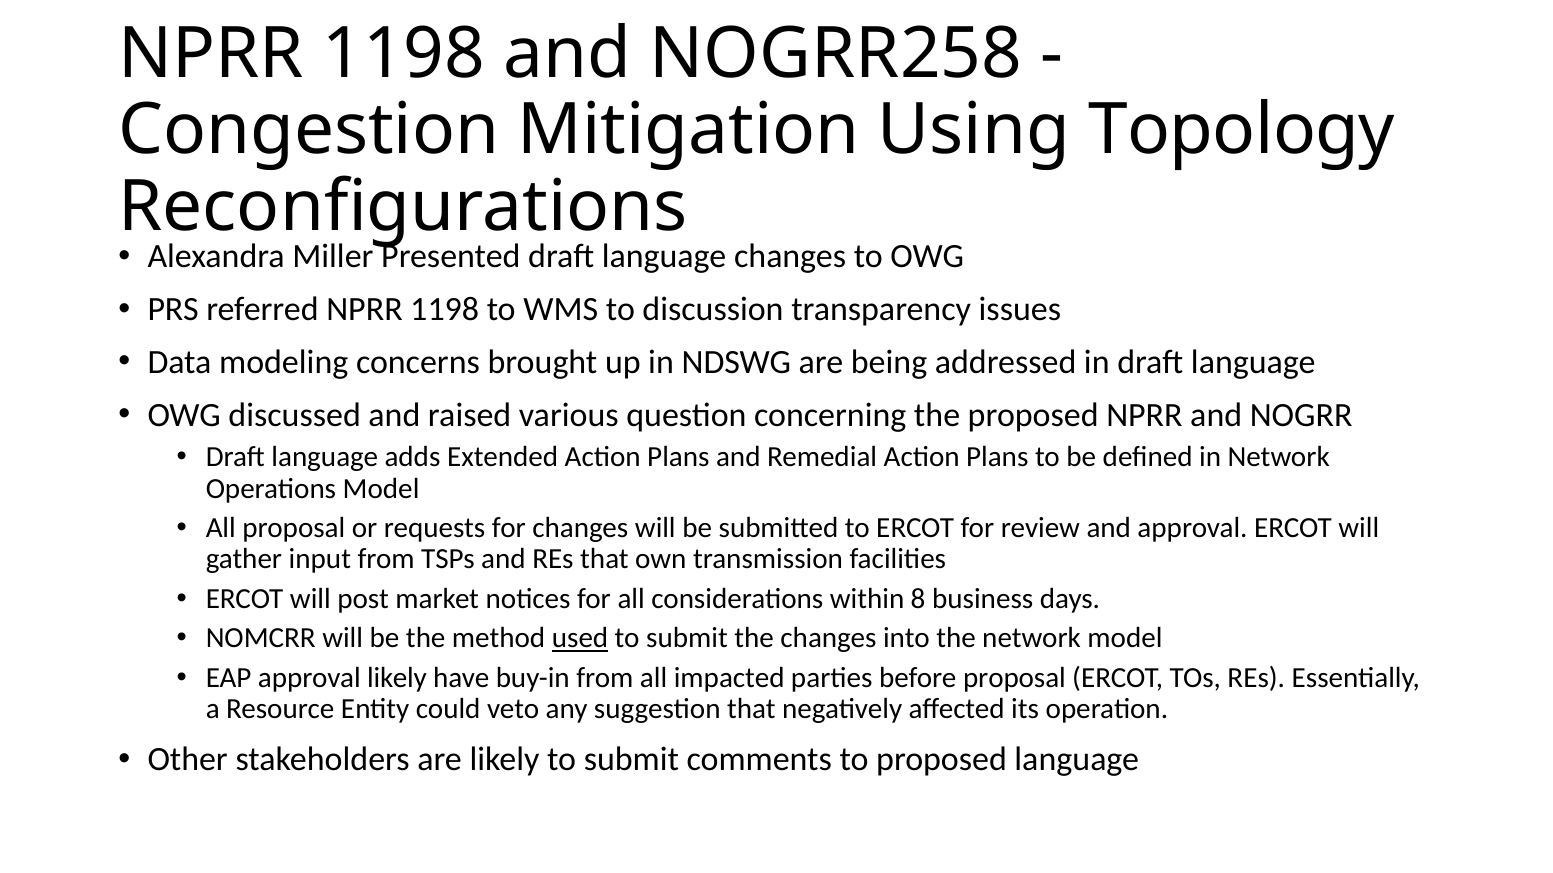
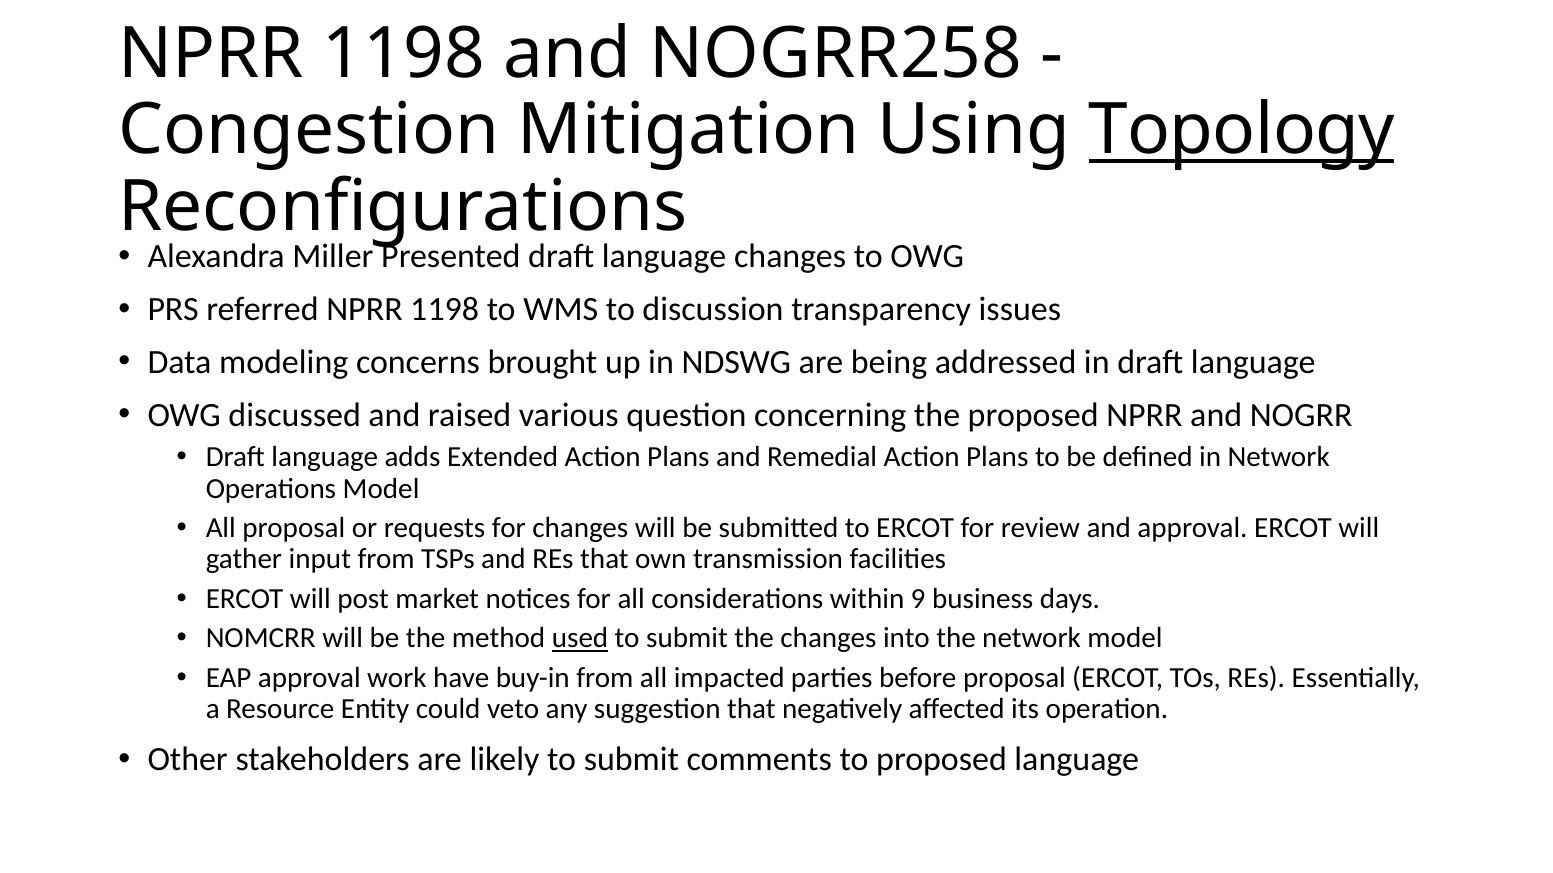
Topology underline: none -> present
8: 8 -> 9
approval likely: likely -> work
